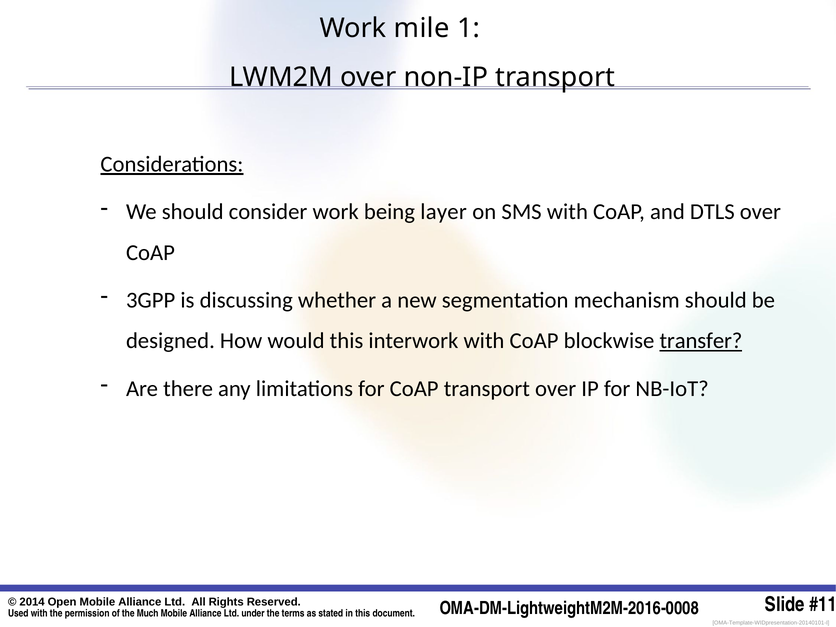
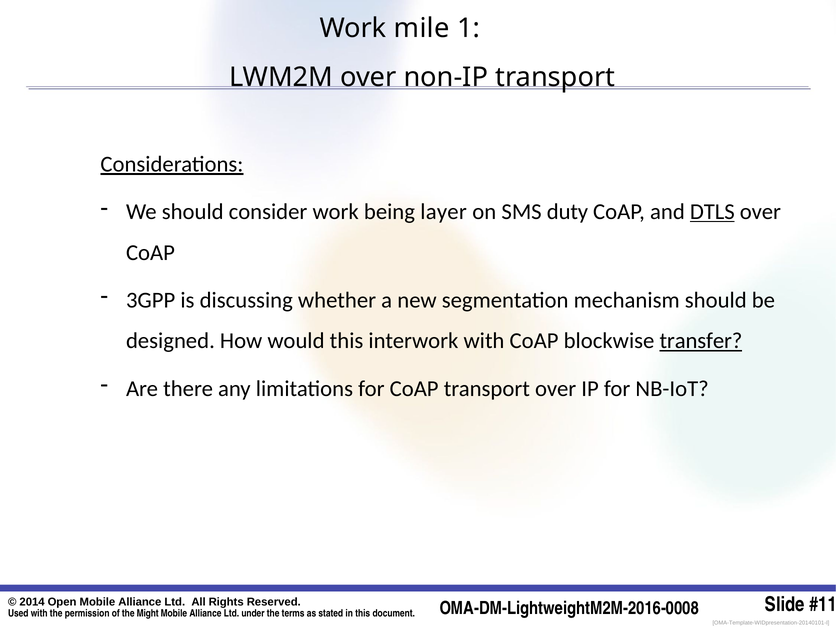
SMS with: with -> duty
DTLS underline: none -> present
Much: Much -> Might
